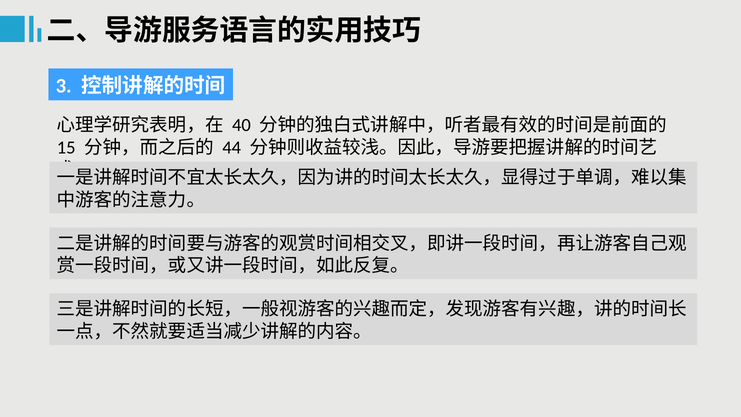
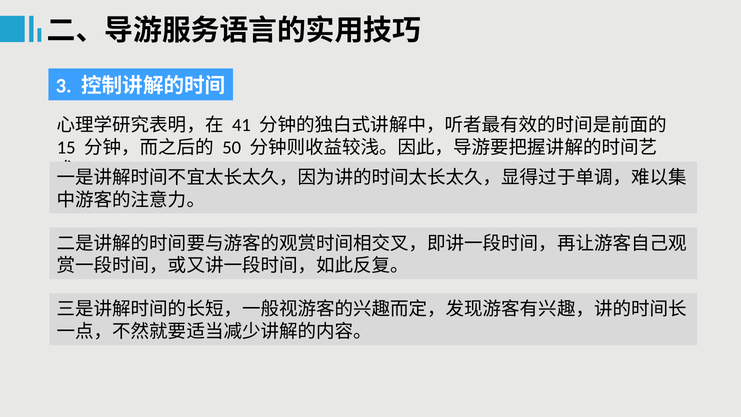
40: 40 -> 41
44: 44 -> 50
